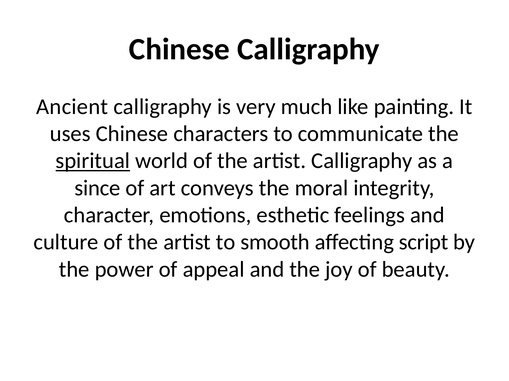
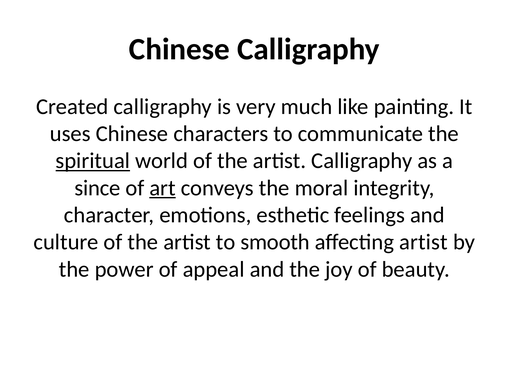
Ancient: Ancient -> Created
art underline: none -> present
affecting script: script -> artist
